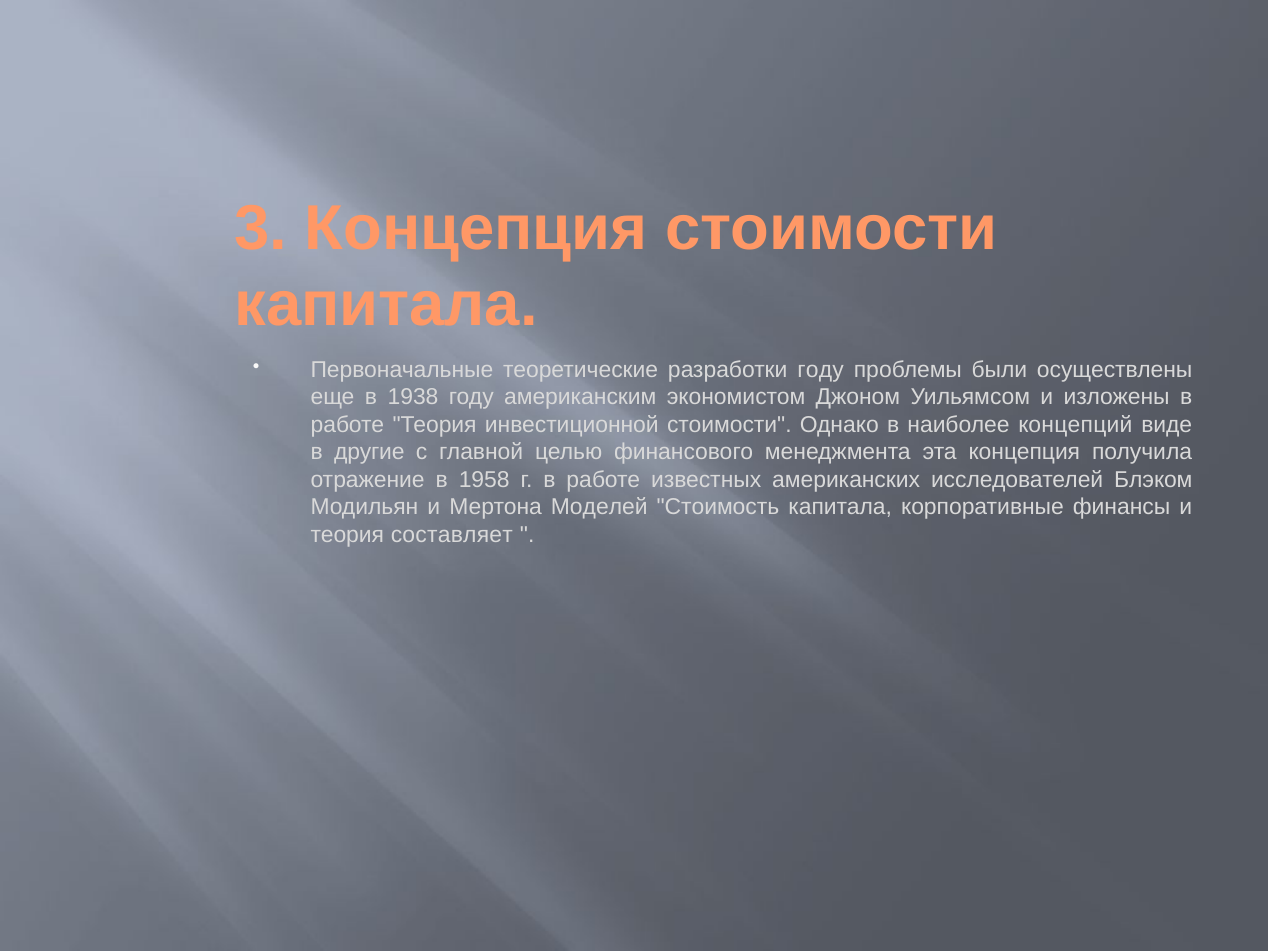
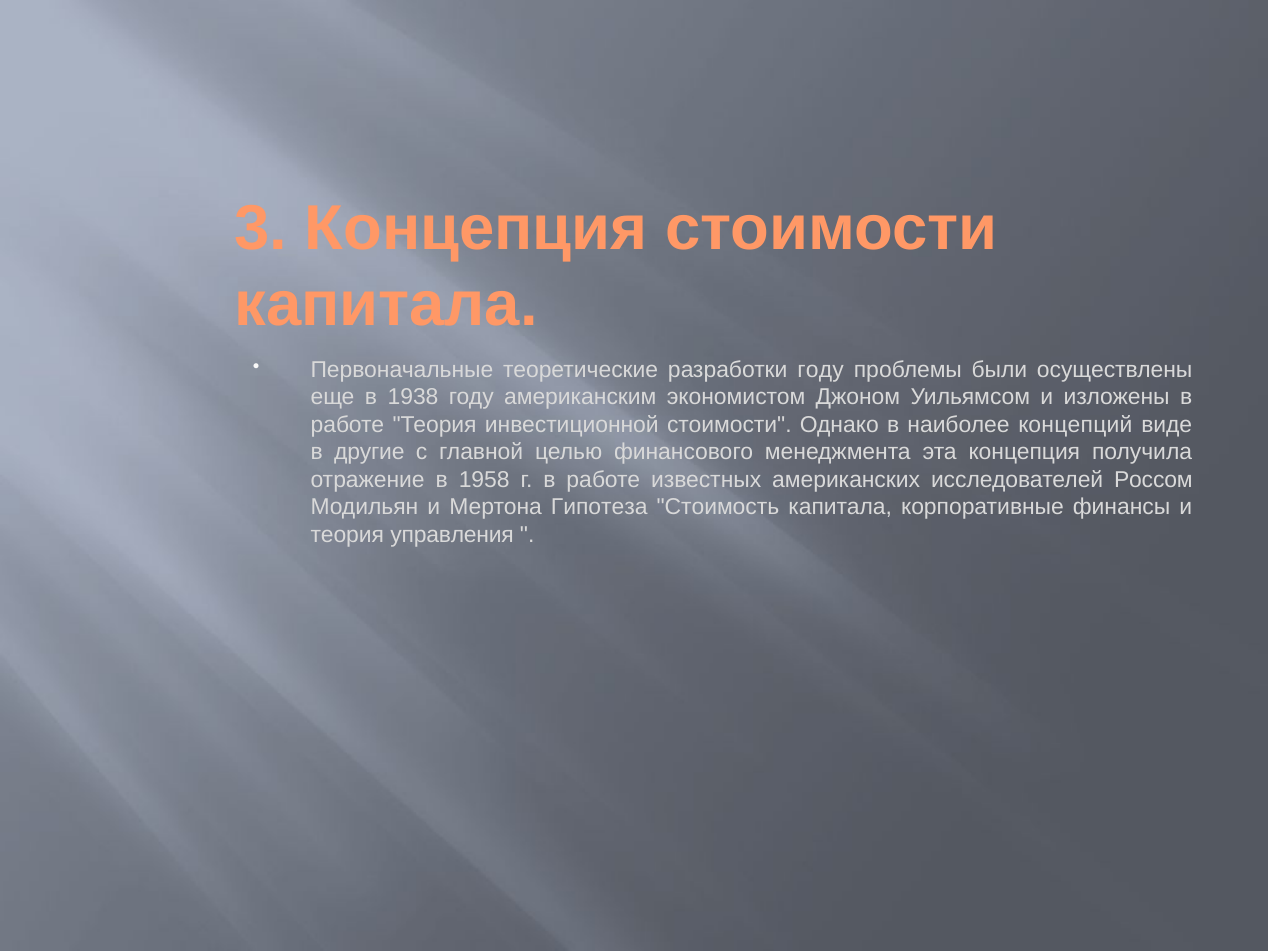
Блэком: Блэком -> Россом
Моделей: Моделей -> Гипотеза
составляет: составляет -> управления
